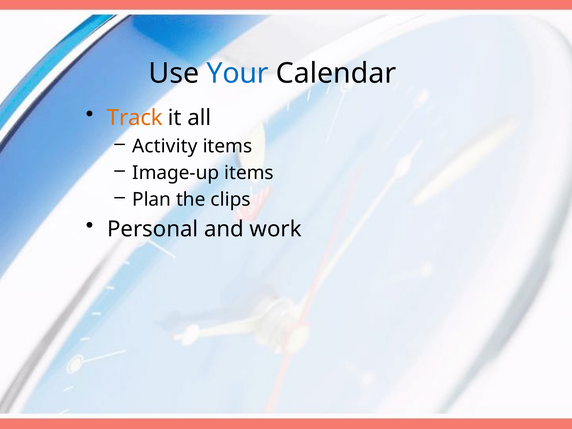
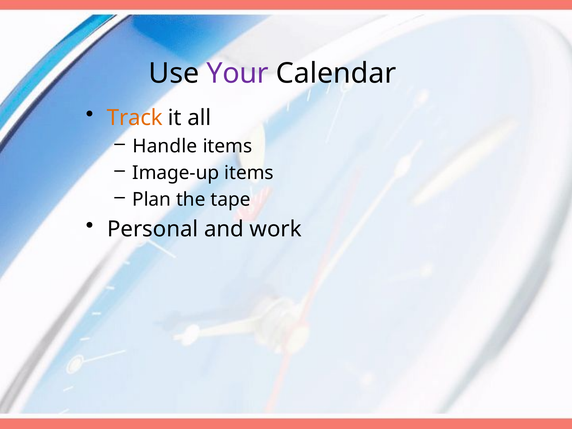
Your colour: blue -> purple
Activity: Activity -> Handle
clips: clips -> tape
